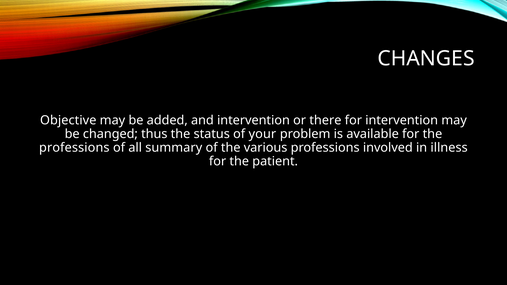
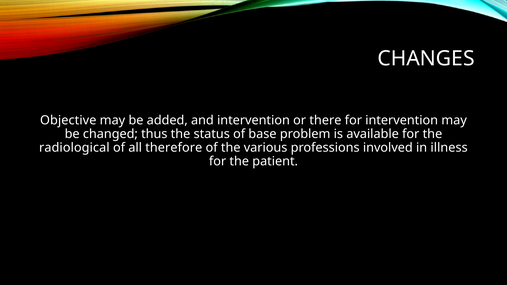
your: your -> base
professions at (74, 148): professions -> radiological
summary: summary -> therefore
